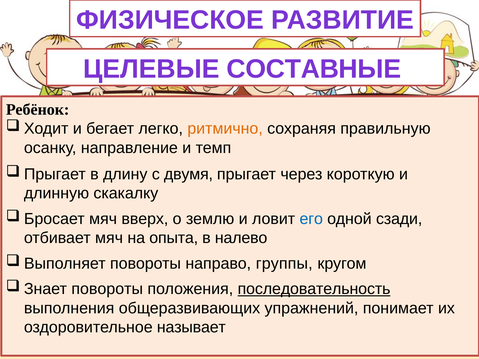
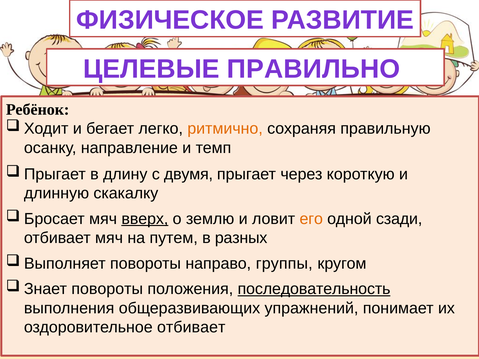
СОСТАВНЫЕ: СОСТАВНЫЕ -> ПРАВИЛЬНО
вверх underline: none -> present
его colour: blue -> orange
опыта: опыта -> путем
налево: налево -> разных
оздоровительное называет: называет -> отбивает
